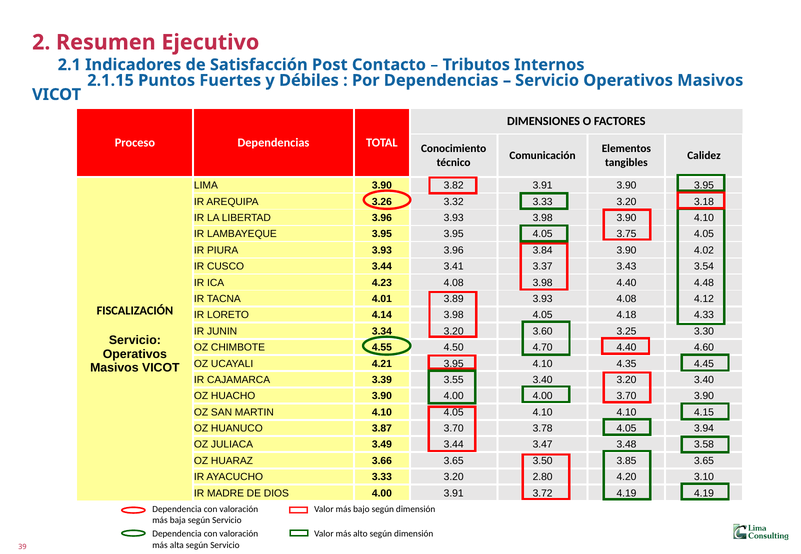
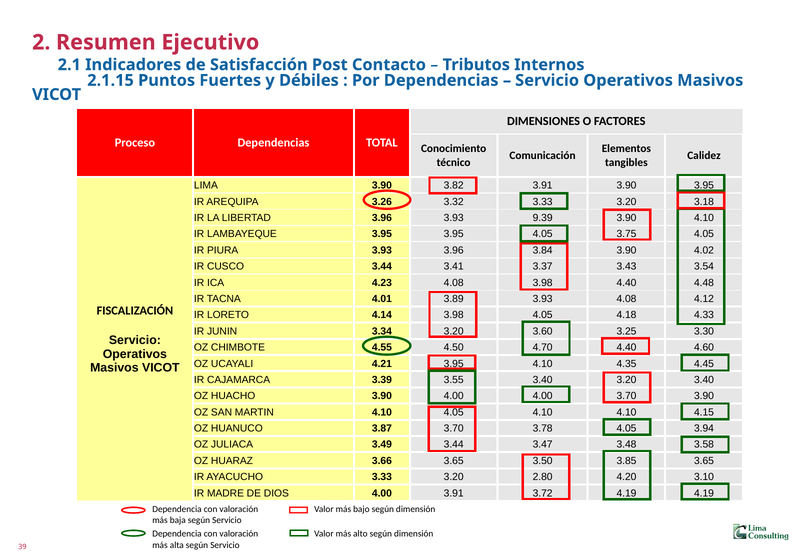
3.93 3.98: 3.98 -> 9.39
